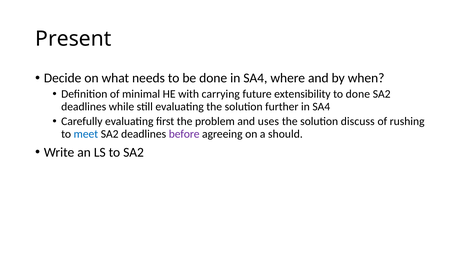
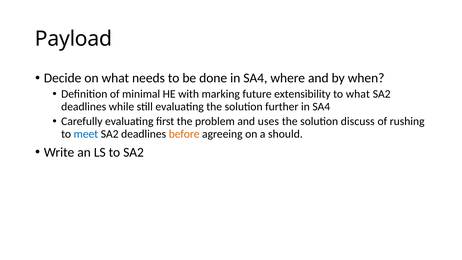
Present: Present -> Payload
carrying: carrying -> marking
to done: done -> what
before colour: purple -> orange
